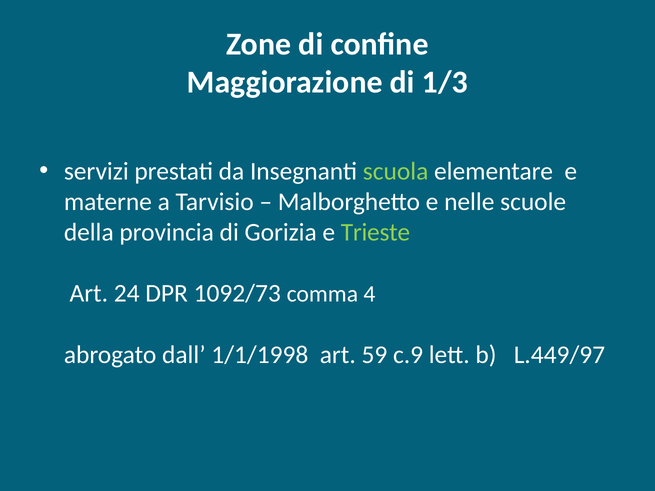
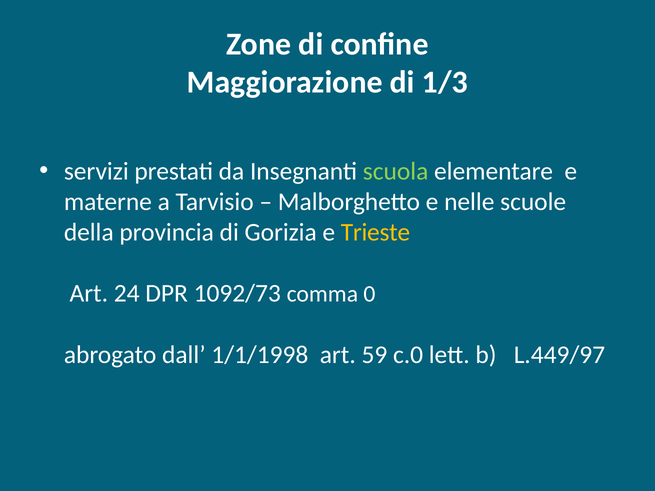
Trieste colour: light green -> yellow
4: 4 -> 0
c.9: c.9 -> c.0
